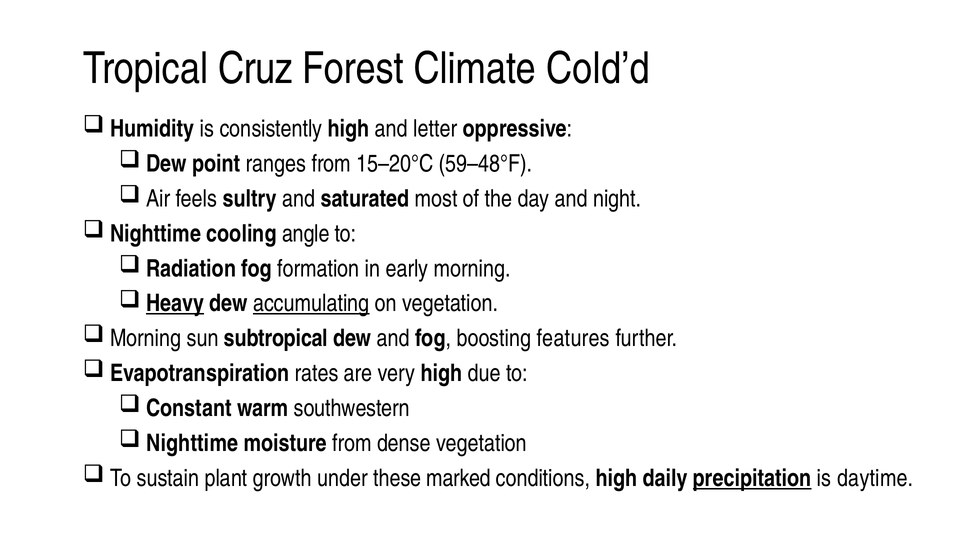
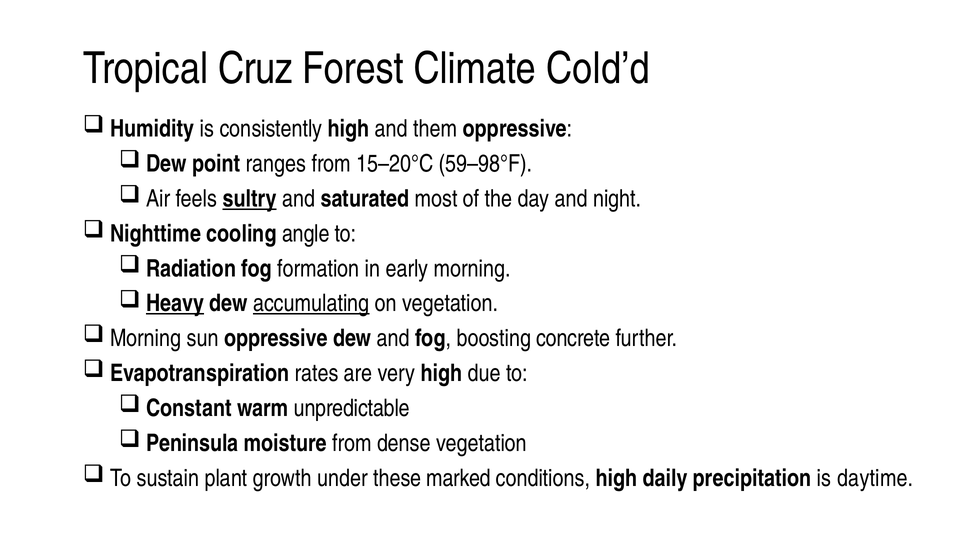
letter: letter -> them
59–48°F: 59–48°F -> 59–98°F
sultry underline: none -> present
sun subtropical: subtropical -> oppressive
features: features -> concrete
southwestern: southwestern -> unpredictable
Nighttime at (192, 443): Nighttime -> Peninsula
precipitation underline: present -> none
